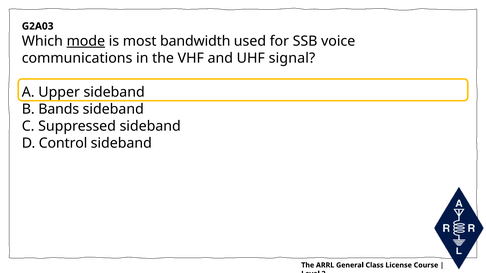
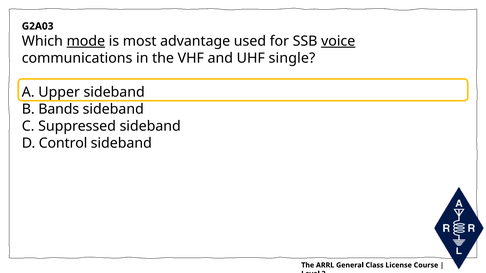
bandwidth: bandwidth -> advantage
voice underline: none -> present
signal: signal -> single
